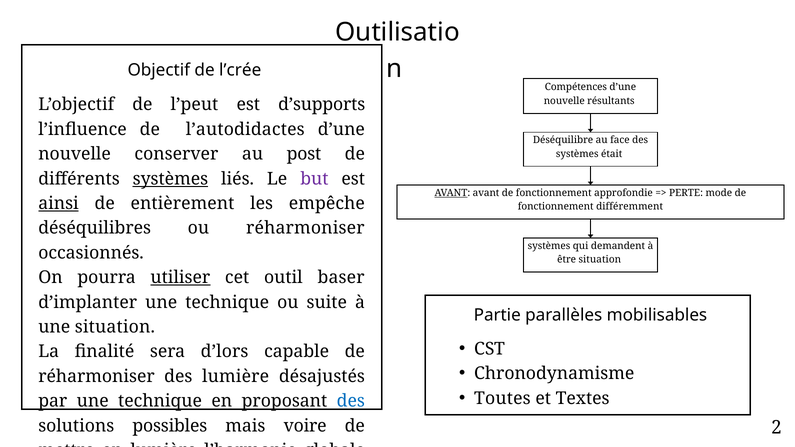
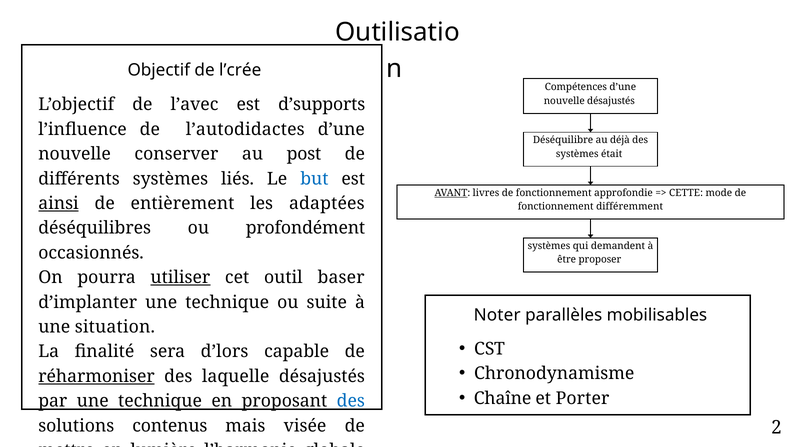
nouvelle résultants: résultants -> désajustés
l’peut: l’peut -> l’avec
face: face -> déjà
systèmes at (170, 179) underline: present -> none
but colour: purple -> blue
AVANT avant: avant -> livres
PERTE: PERTE -> CETTE
empêche: empêche -> adaptées
ou réharmoniser: réharmoniser -> profondément
être situation: situation -> proposer
Partie: Partie -> Noter
réharmoniser at (97, 377) underline: none -> present
des lumière: lumière -> laquelle
Toutes: Toutes -> Chaîne
Textes: Textes -> Porter
possibles: possibles -> contenus
voire: voire -> visée
